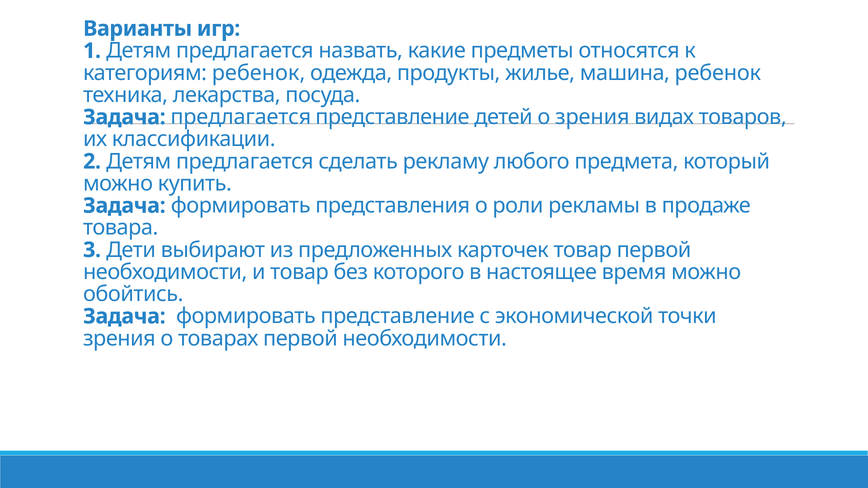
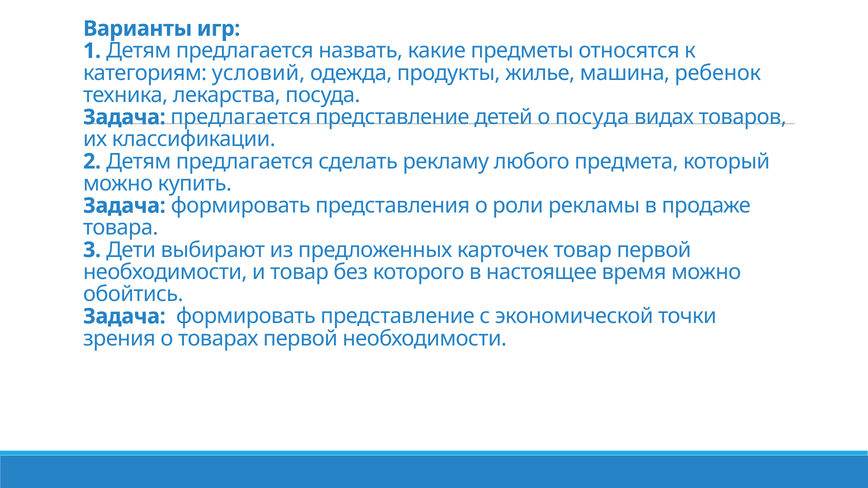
категориям ребенок: ребенок -> условий
о зрения: зрения -> посуда
